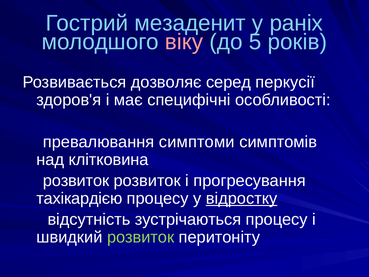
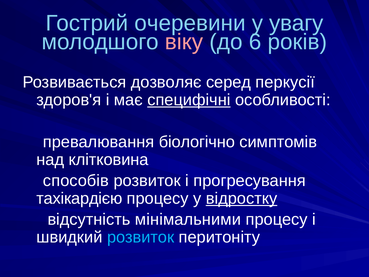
мезаденит: мезаденит -> очеревини
раніх: раніх -> увагу
5: 5 -> 6
специфічні underline: none -> present
симптоми: симптоми -> біологічно
розвиток at (76, 181): розвиток -> способів
зустрічаються: зустрічаються -> мінімальними
розвиток at (141, 237) colour: light green -> light blue
